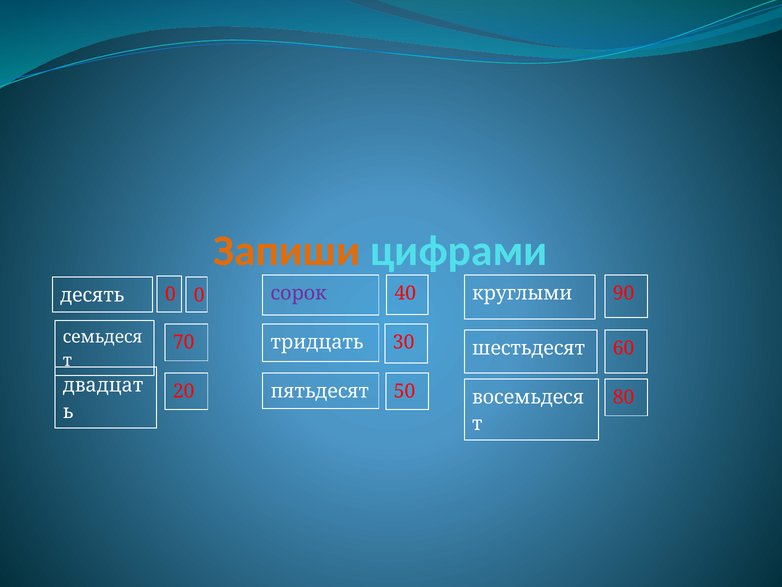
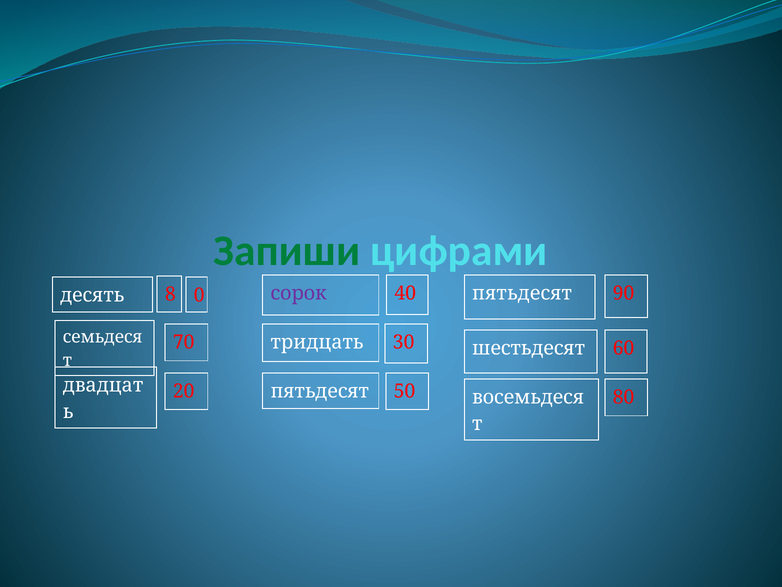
Запиши colour: orange -> green
круглыми at (522, 293): круглыми -> пятьдесят
десять 0: 0 -> 8
